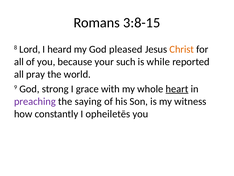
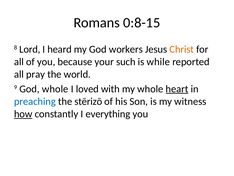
3:8-15: 3:8-15 -> 0:8-15
pleased: pleased -> workers
God strong: strong -> whole
grace: grace -> loved
preaching colour: purple -> blue
saying: saying -> stērizō
how underline: none -> present
opheiletēs: opheiletēs -> everything
